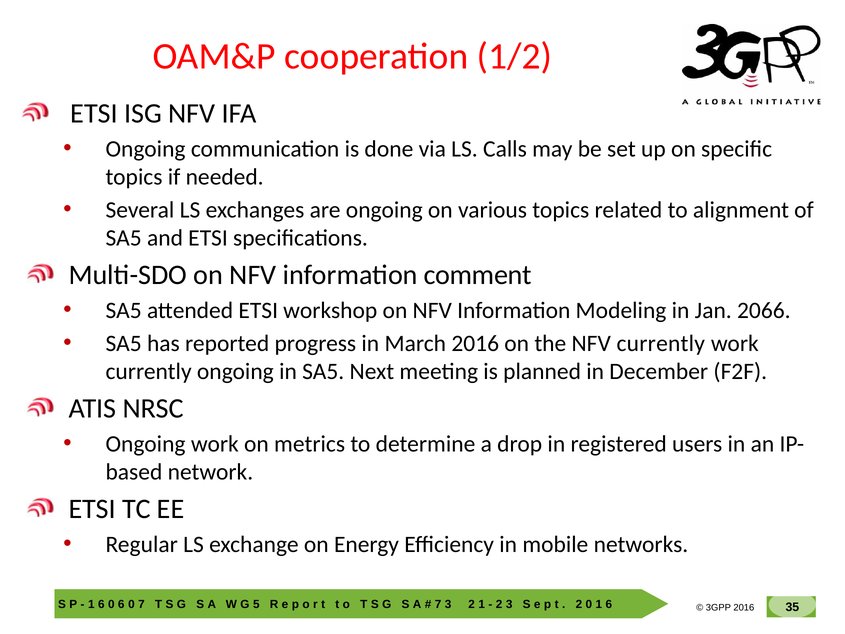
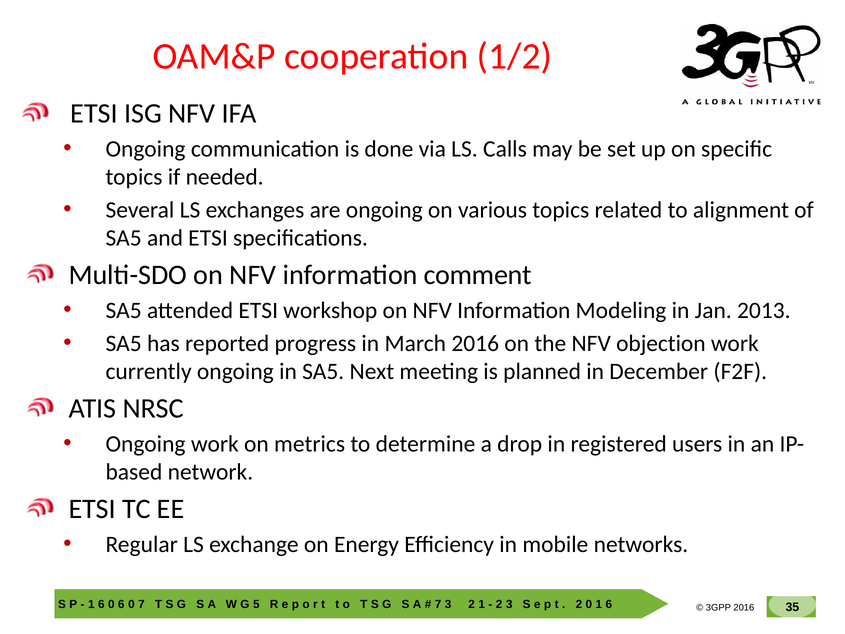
2066: 2066 -> 2013
NFV currently: currently -> objection
